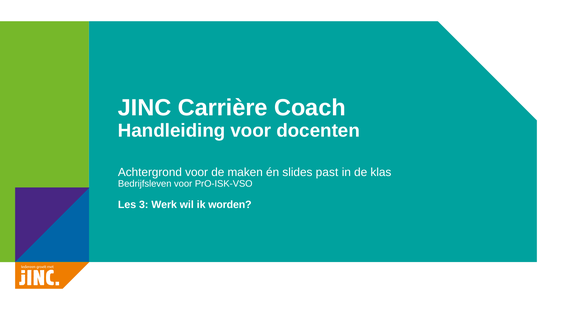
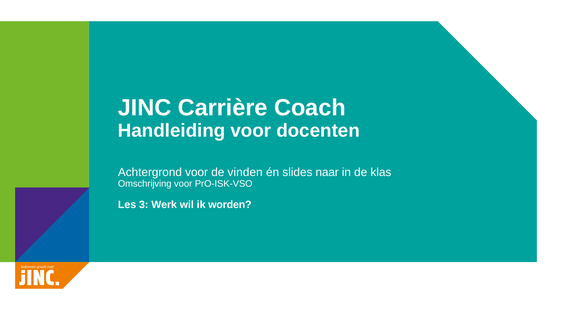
maken: maken -> vinden
past: past -> naar
Bedrijfsleven: Bedrijfsleven -> Omschrijving
